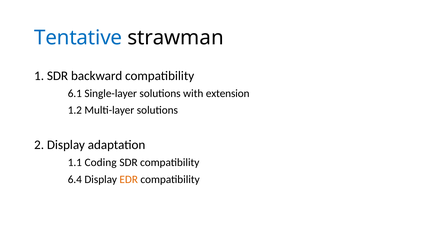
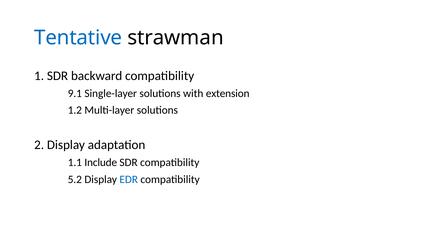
6.1: 6.1 -> 9.1
Coding: Coding -> Include
6.4: 6.4 -> 5.2
EDR colour: orange -> blue
